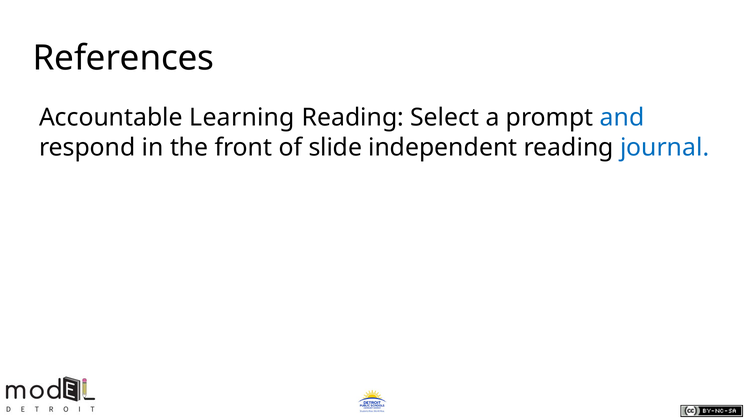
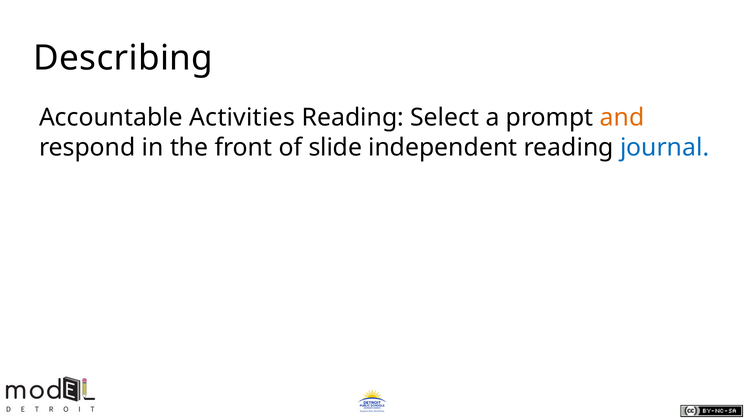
References: References -> Describing
Learning: Learning -> Activities
and colour: blue -> orange
